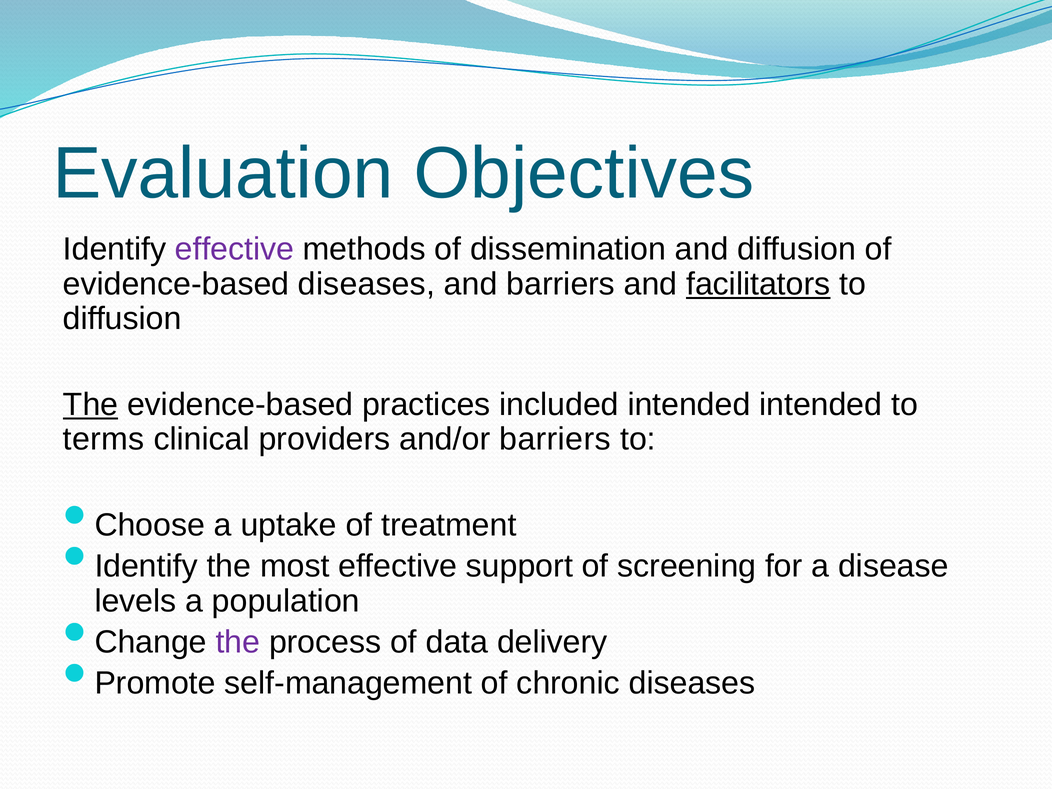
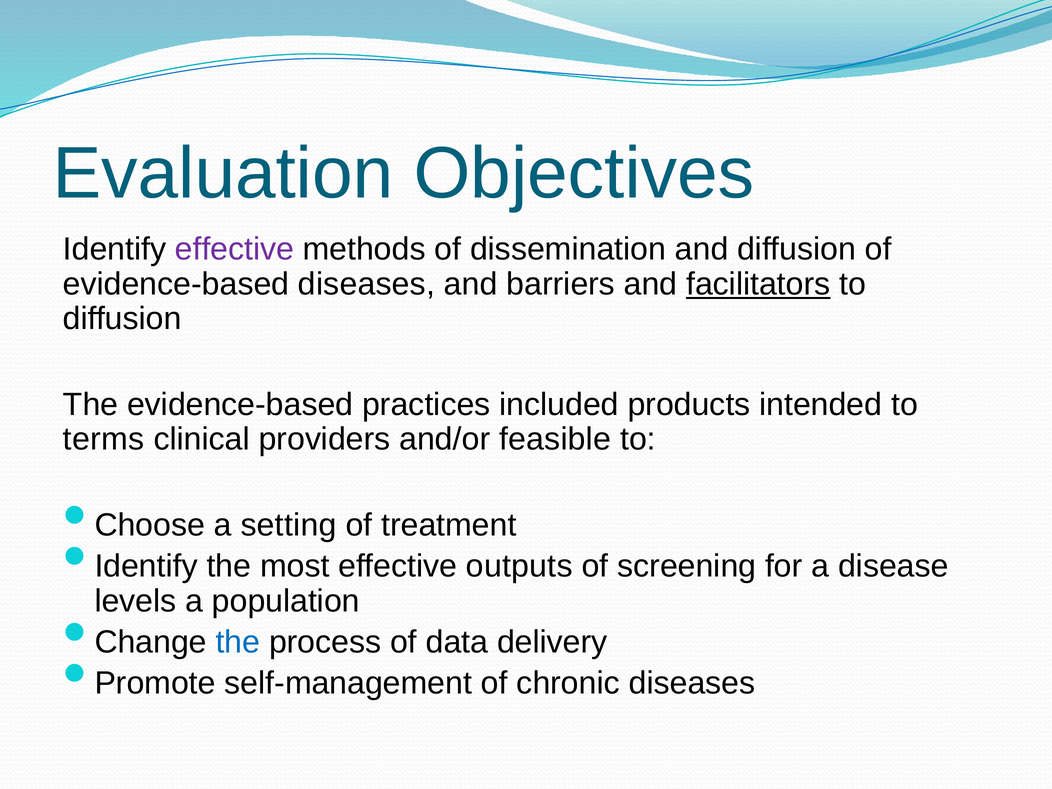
The at (91, 405) underline: present -> none
included intended: intended -> products
and/or barriers: barriers -> feasible
uptake: uptake -> setting
support: support -> outputs
the at (238, 642) colour: purple -> blue
